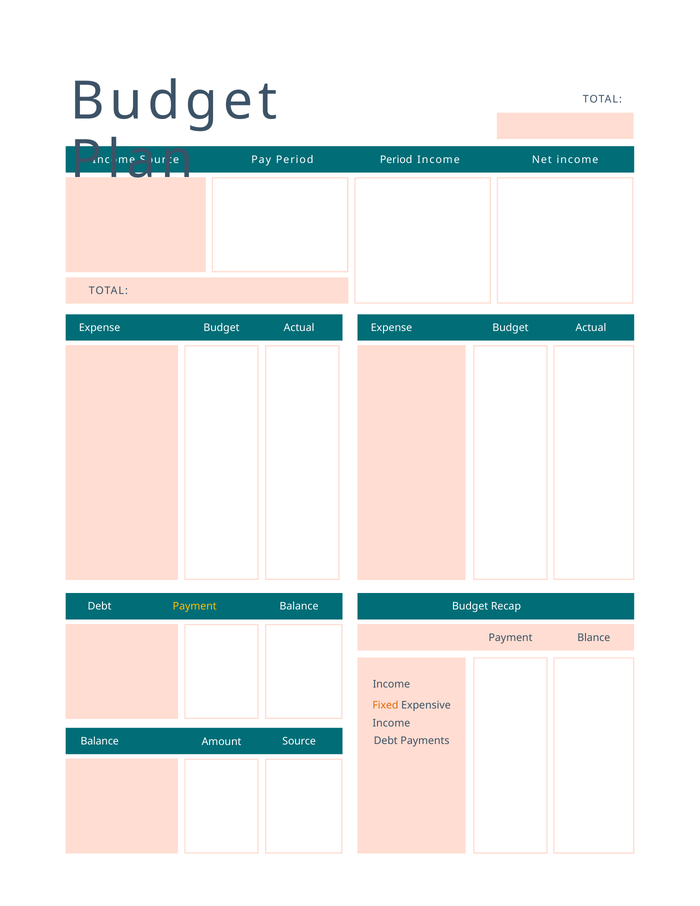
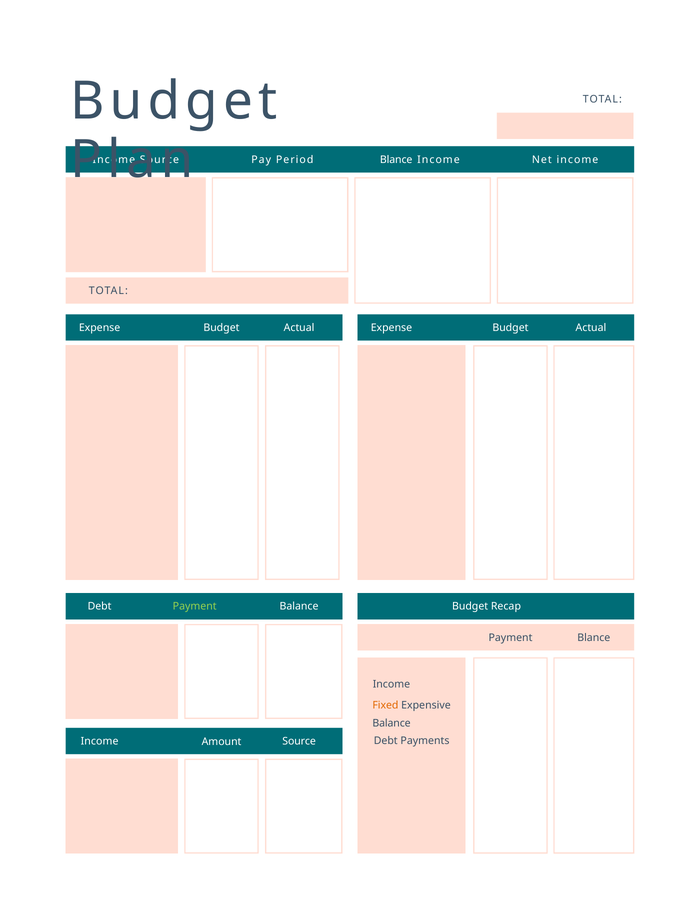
Period Period: Period -> Blance
Payment at (195, 606) colour: yellow -> light green
Income at (391, 723): Income -> Balance
Balance at (100, 741): Balance -> Income
